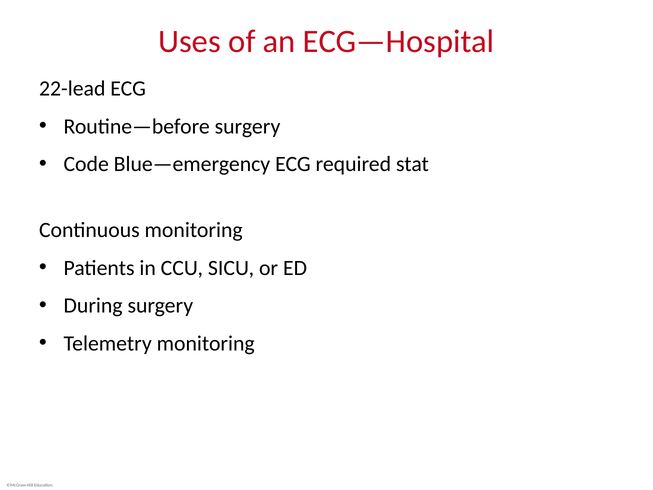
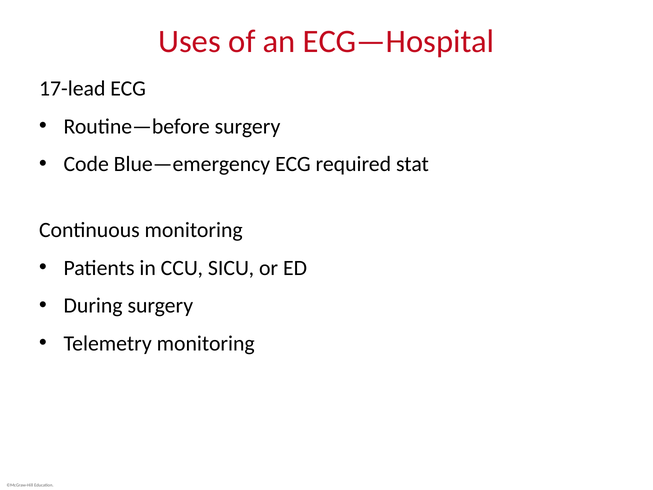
22-lead: 22-lead -> 17-lead
